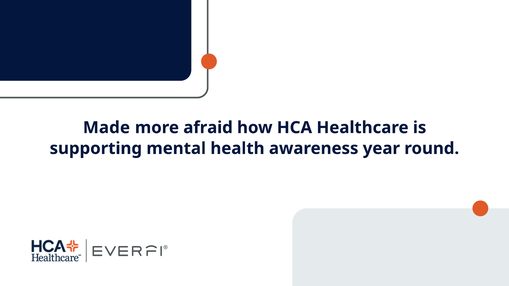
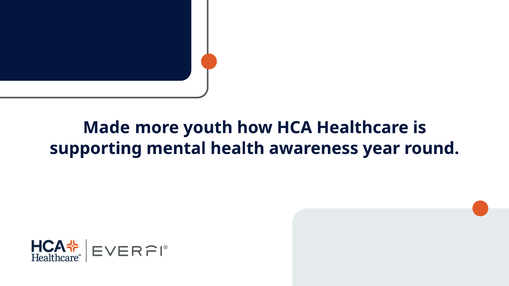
afraid: afraid -> youth
